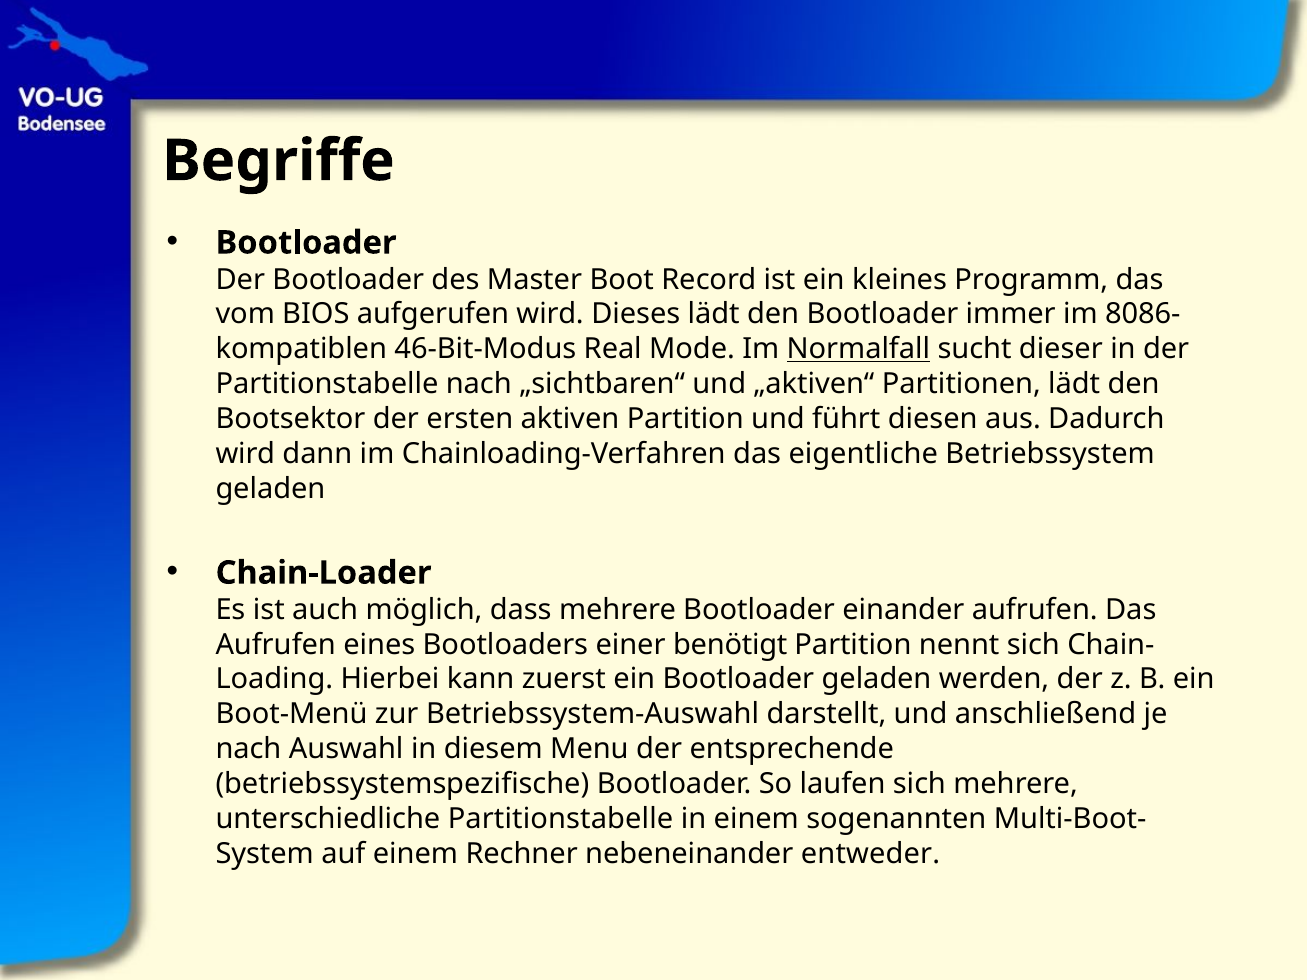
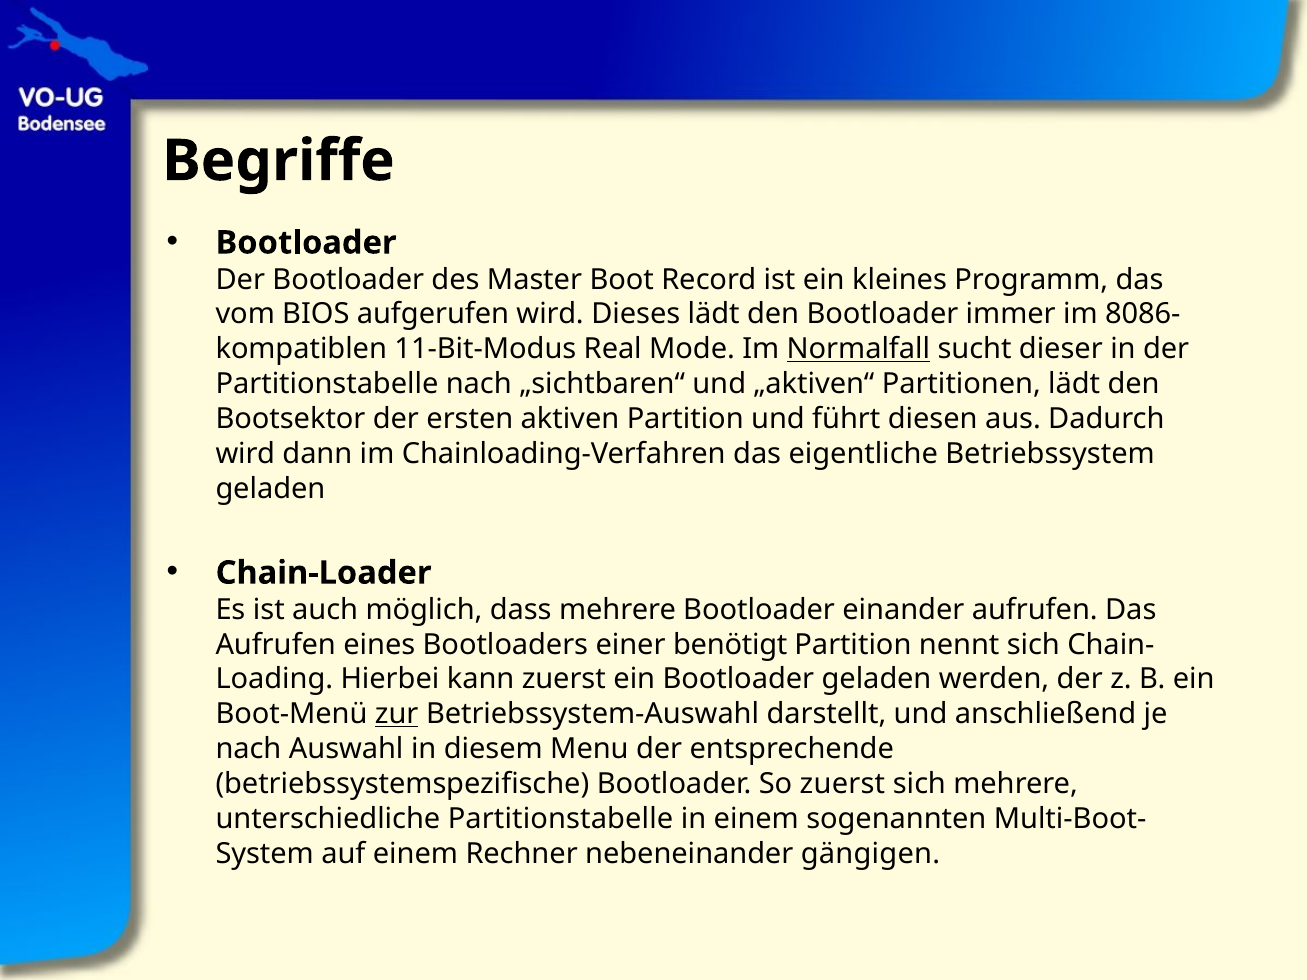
46-Bit-Modus: 46-Bit-Modus -> 11-Bit-Modus
zur underline: none -> present
So laufen: laufen -> zuerst
entweder: entweder -> gängigen
